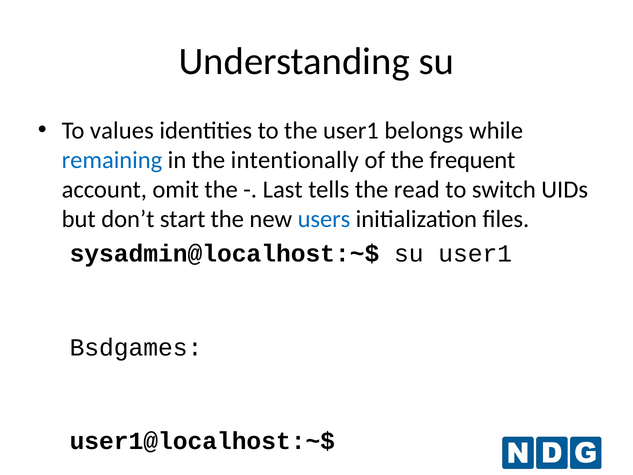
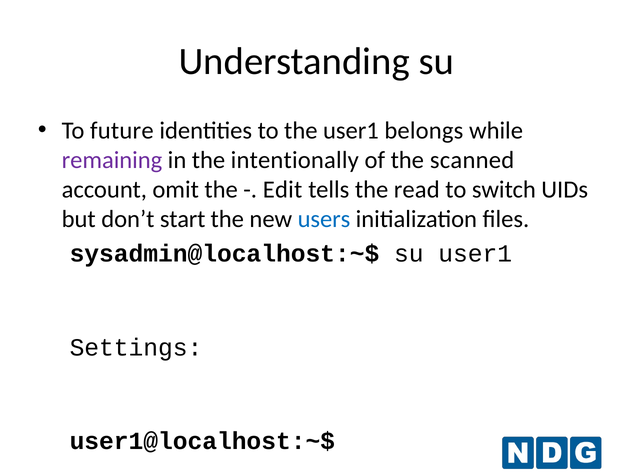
values: values -> future
remaining colour: blue -> purple
frequent: frequent -> scanned
Last: Last -> Edit
Bsdgames: Bsdgames -> Settings
